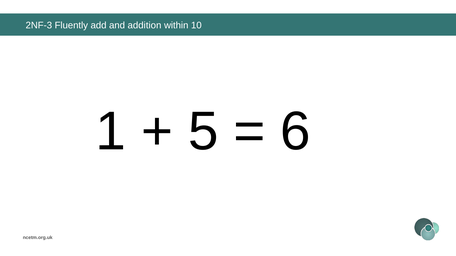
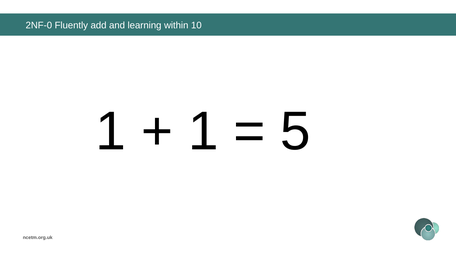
2NF-3: 2NF-3 -> 2NF-0
addition: addition -> learning
5 at (203, 132): 5 -> 1
6: 6 -> 5
